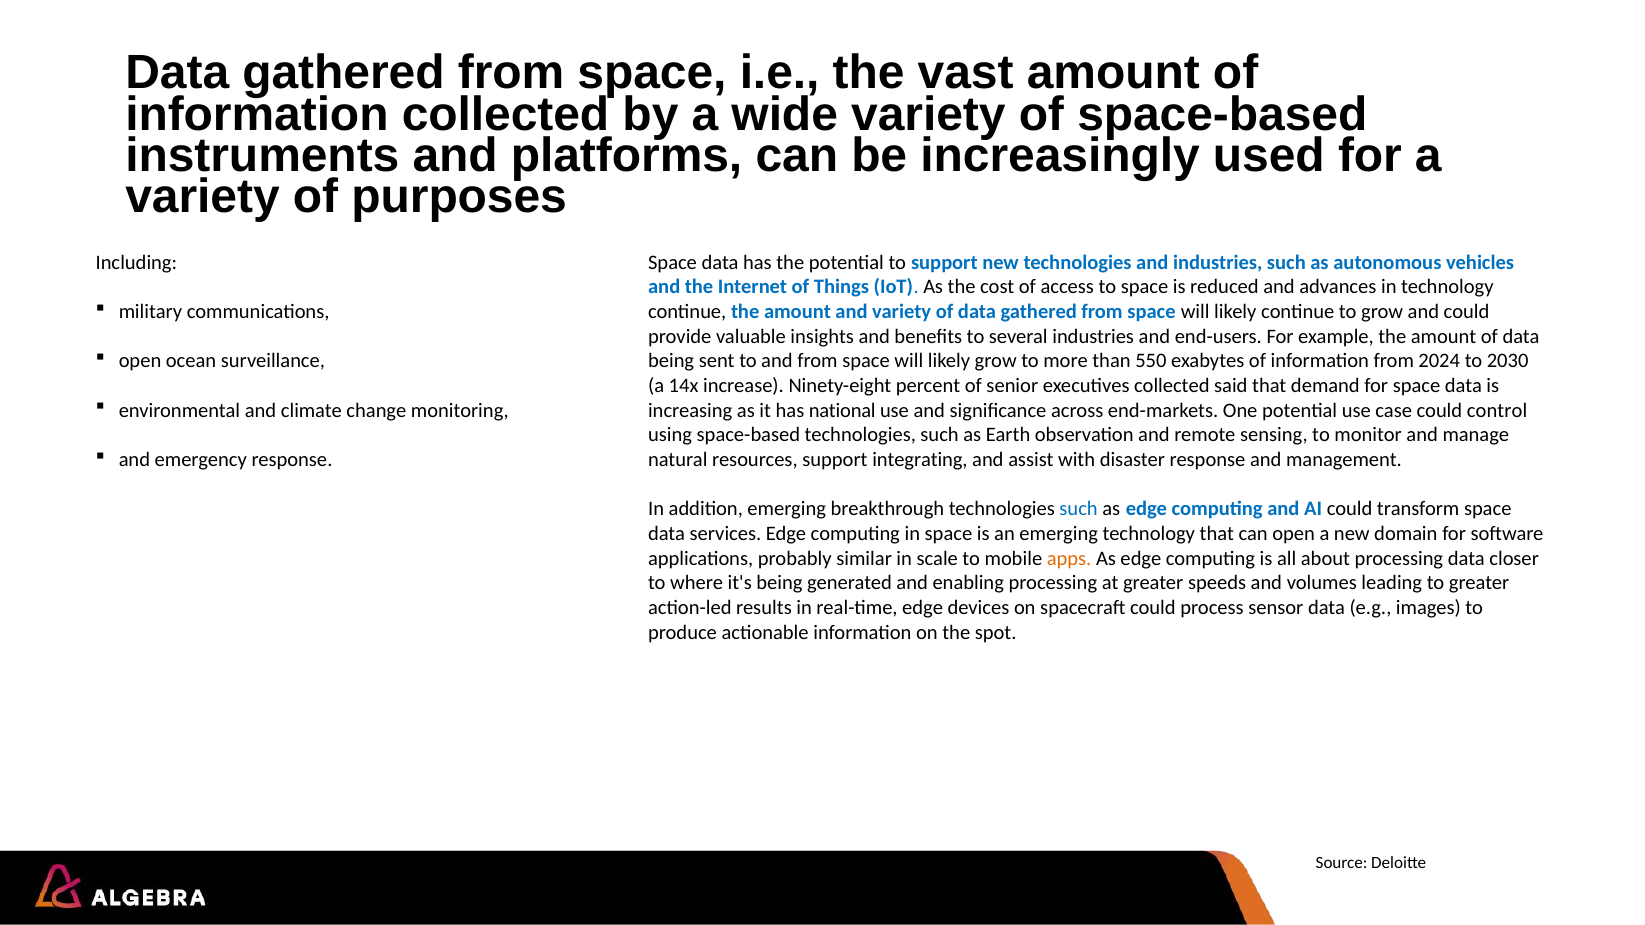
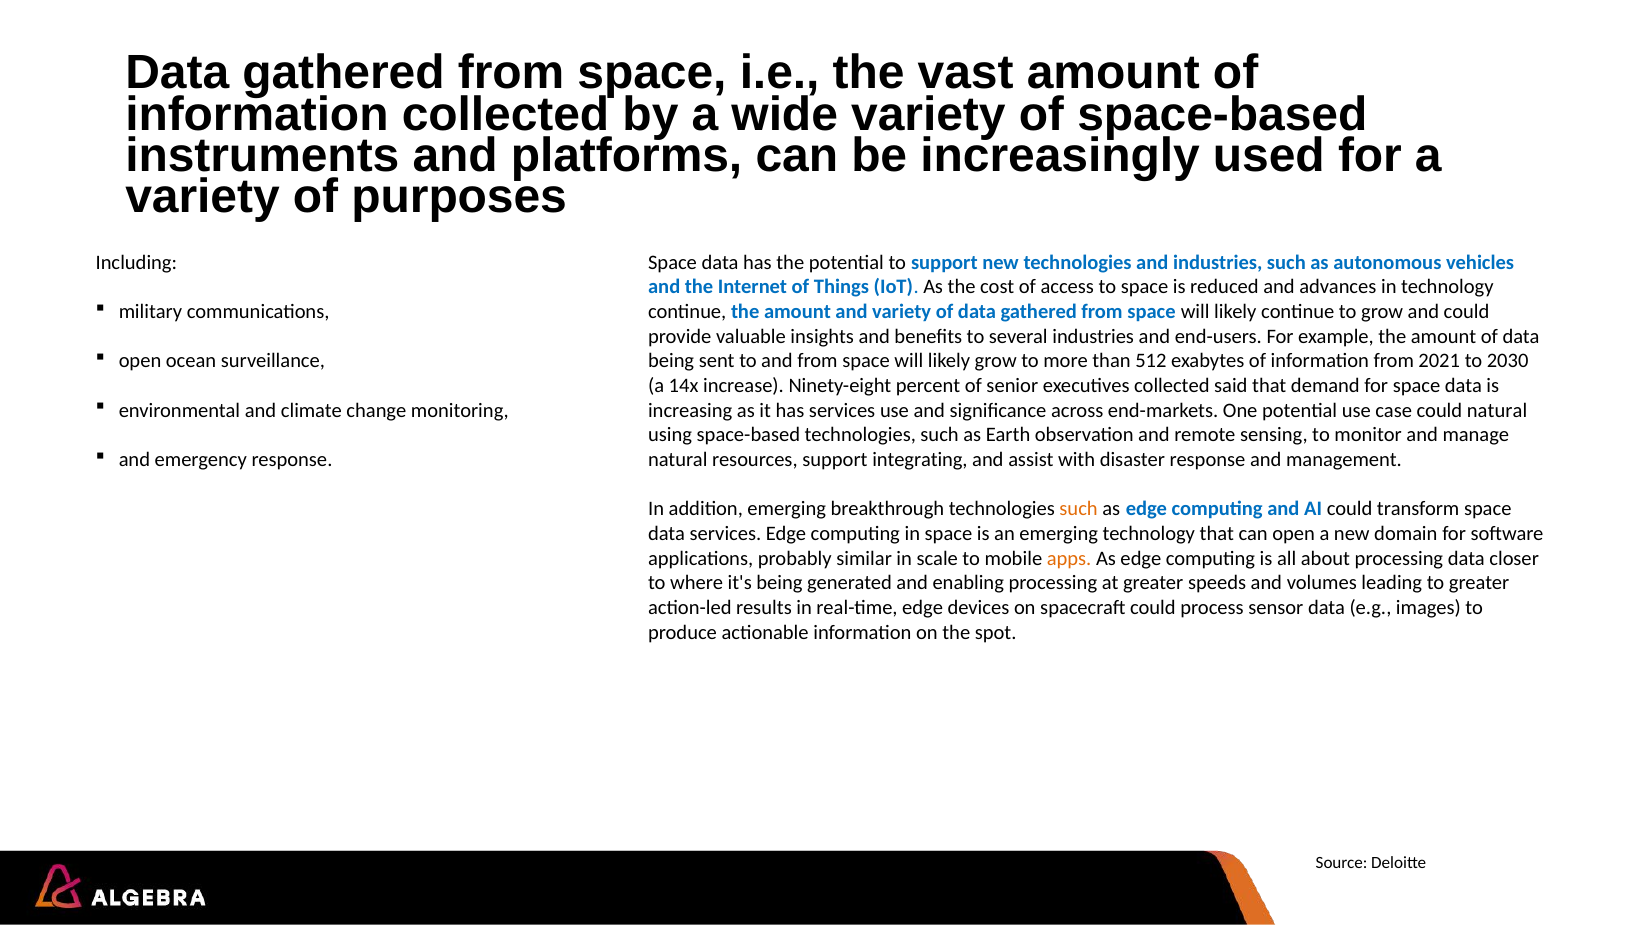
550: 550 -> 512
2024: 2024 -> 2021
has national: national -> services
could control: control -> natural
such at (1079, 509) colour: blue -> orange
